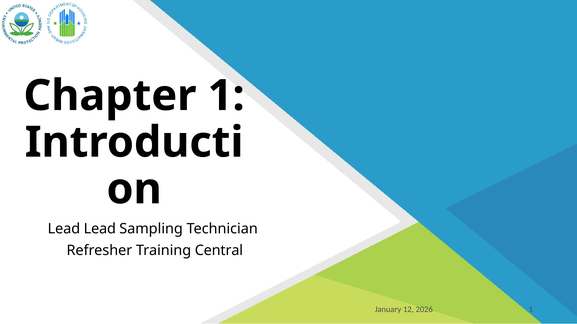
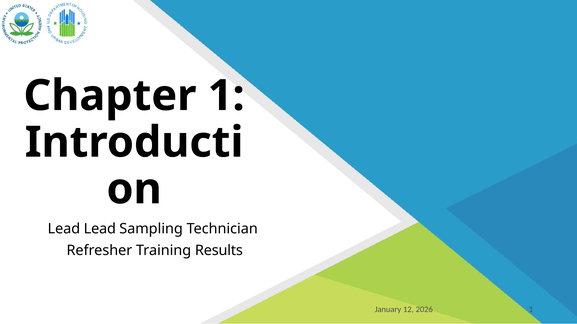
Central: Central -> Results
